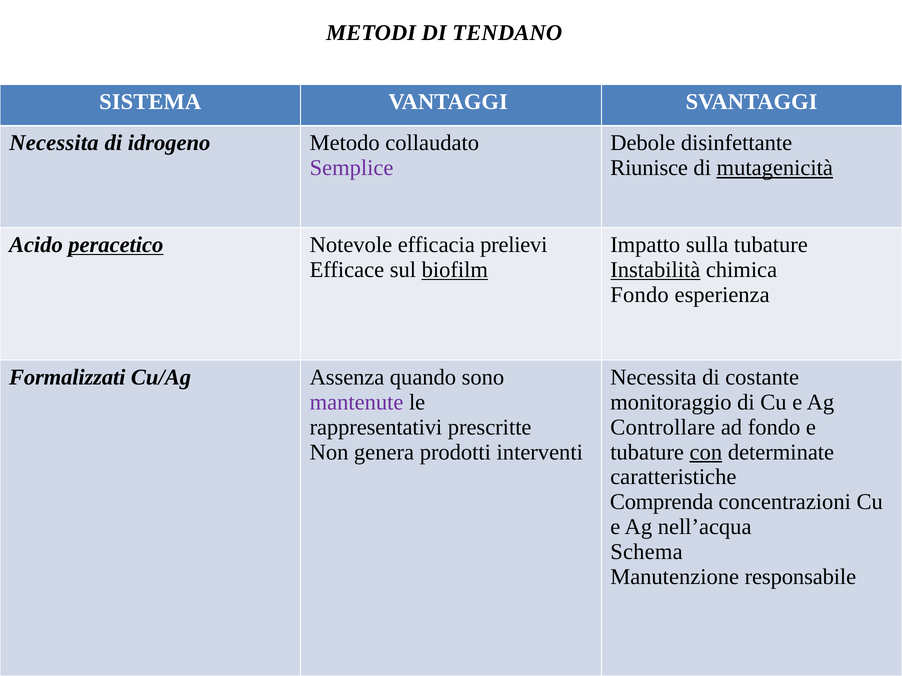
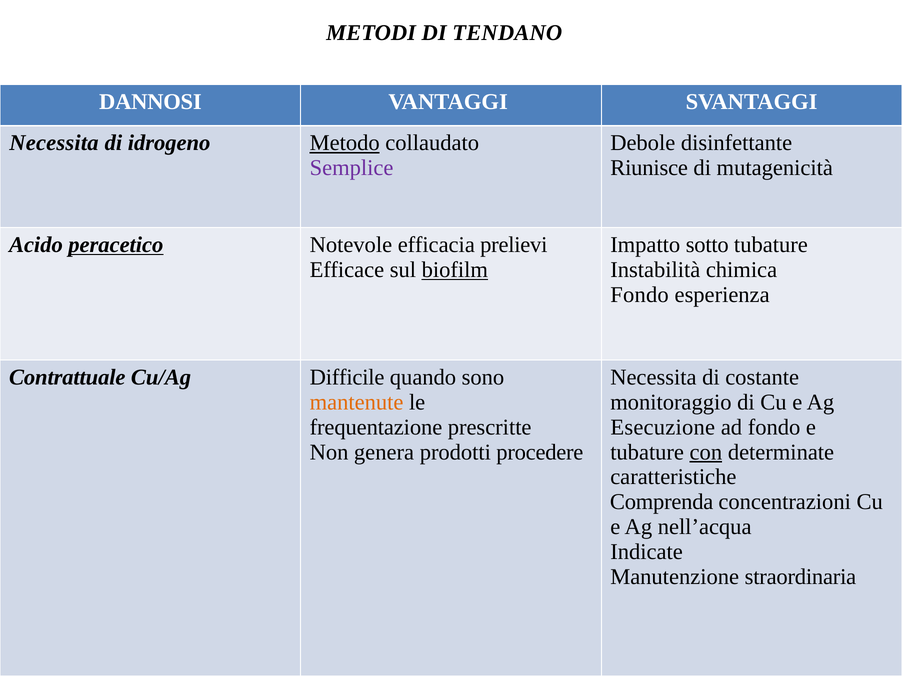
SISTEMA: SISTEMA -> DANNOSI
Metodo underline: none -> present
mutagenicità underline: present -> none
sulla: sulla -> sotto
Instabilità underline: present -> none
Formalizzati: Formalizzati -> Contrattuale
Assenza: Assenza -> Difficile
mantenute colour: purple -> orange
rappresentativi: rappresentativi -> frequentazione
Controllare: Controllare -> Esecuzione
interventi: interventi -> procedere
Schema: Schema -> Indicate
responsabile: responsabile -> straordinaria
